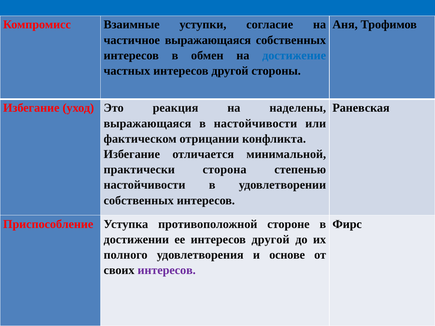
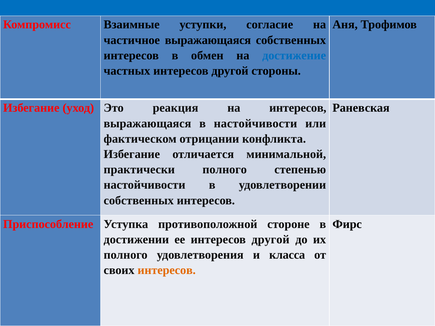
на наделены: наделены -> интересов
практически сторона: сторона -> полного
основе: основе -> класса
интересов at (167, 270) colour: purple -> orange
